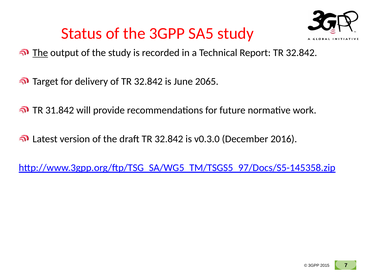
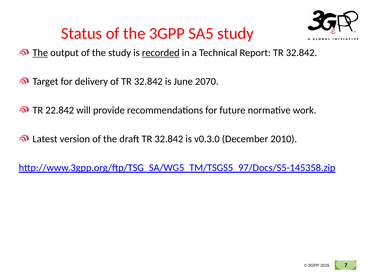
recorded underline: none -> present
2065: 2065 -> 2070
31.842: 31.842 -> 22.842
2016: 2016 -> 2010
